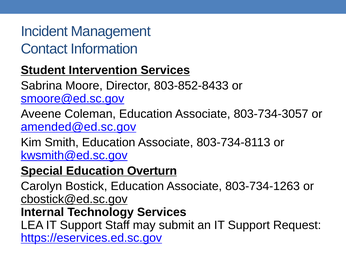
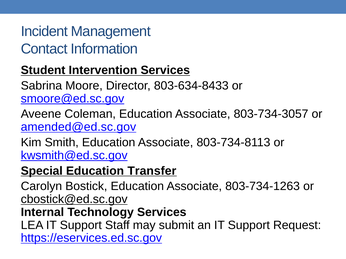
803-852-8433: 803-852-8433 -> 803-634-8433
Overturn: Overturn -> Transfer
